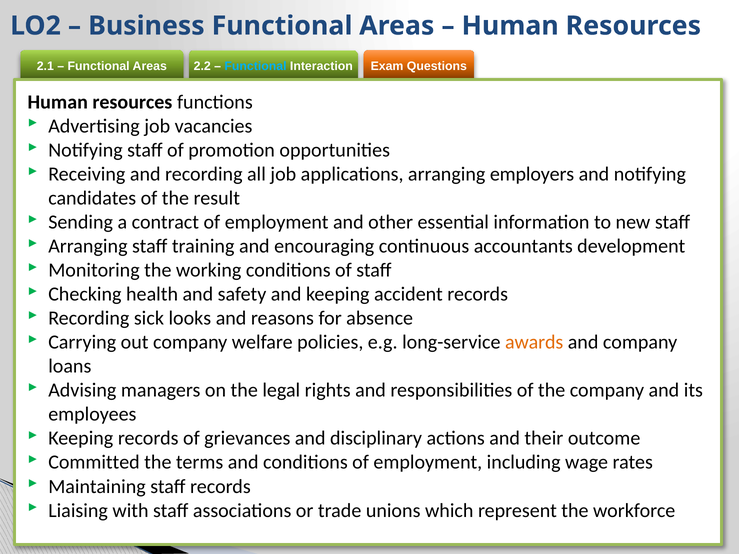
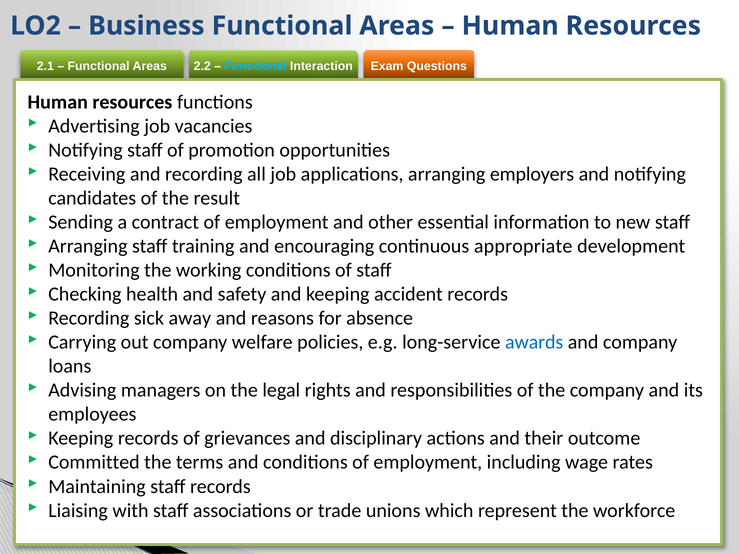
accountants: accountants -> appropriate
looks: looks -> away
awards colour: orange -> blue
